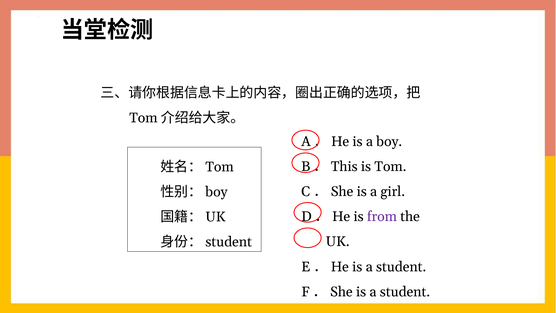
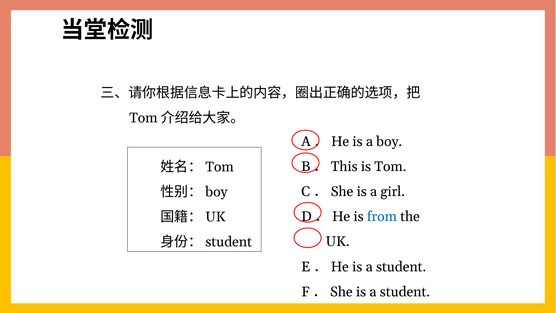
from colour: purple -> blue
